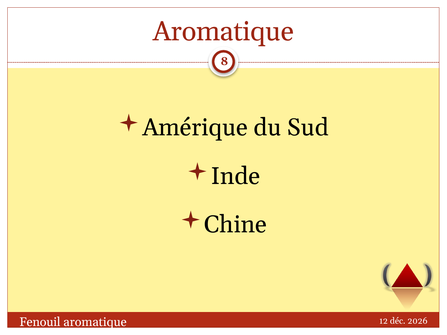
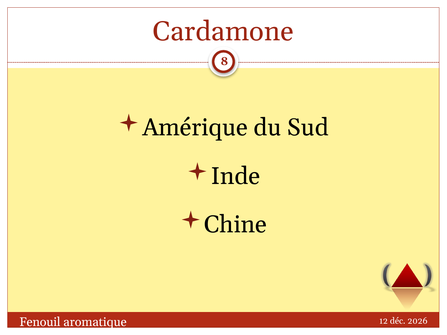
Aromatique at (223, 32): Aromatique -> Cardamone
